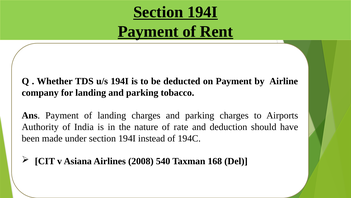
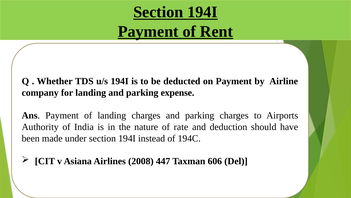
tobacco: tobacco -> expense
540: 540 -> 447
168: 168 -> 606
